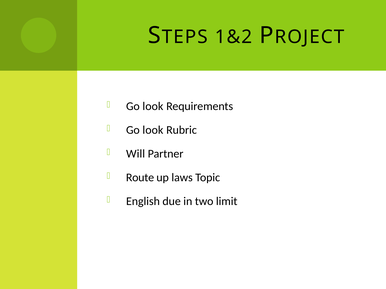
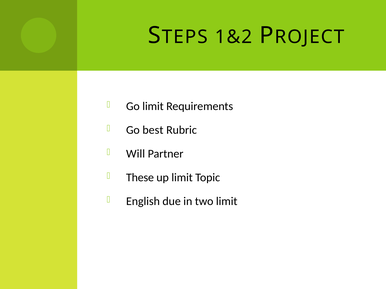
look at (153, 106): look -> limit
look at (153, 130): look -> best
Route: Route -> These
up laws: laws -> limit
